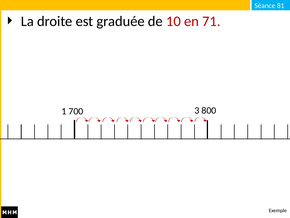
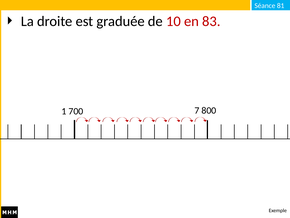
71: 71 -> 83
3: 3 -> 7
